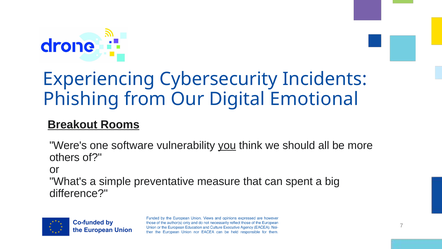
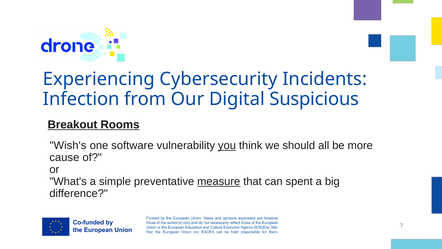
Phishing: Phishing -> Infection
Emotional: Emotional -> Suspicious
Were's: Were's -> Wish's
others: others -> cause
measure underline: none -> present
